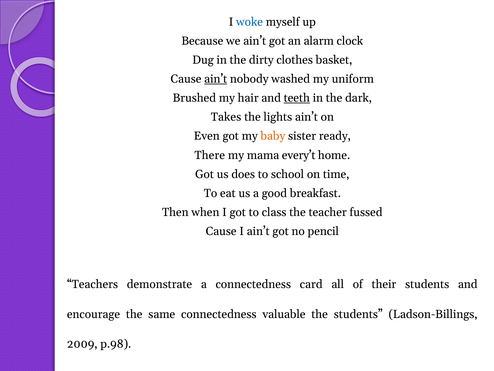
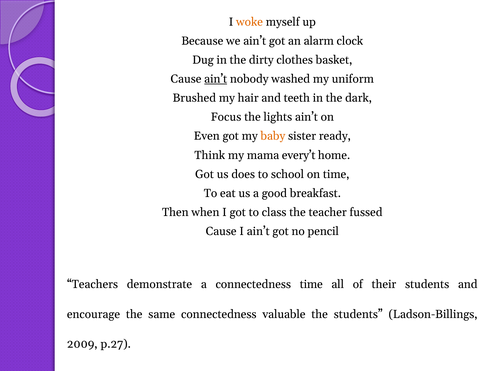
woke colour: blue -> orange
teeth underline: present -> none
Takes: Takes -> Focus
There: There -> Think
connectedness card: card -> time
p.98: p.98 -> p.27
